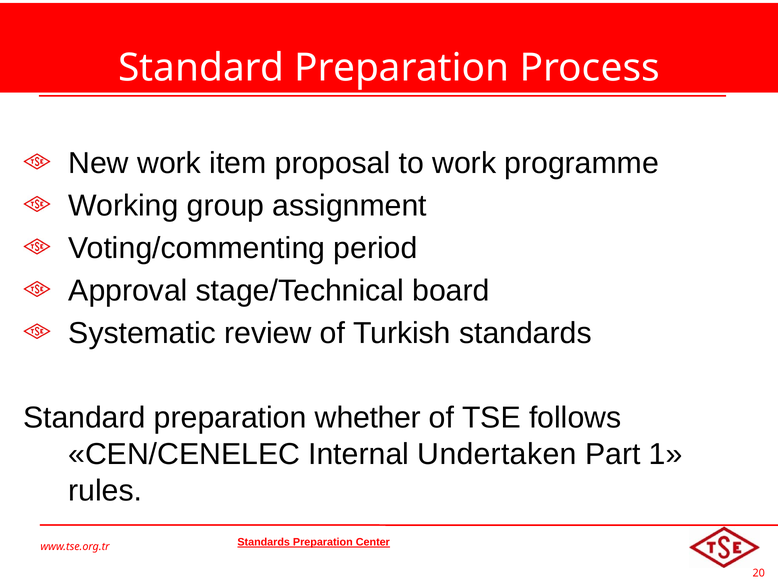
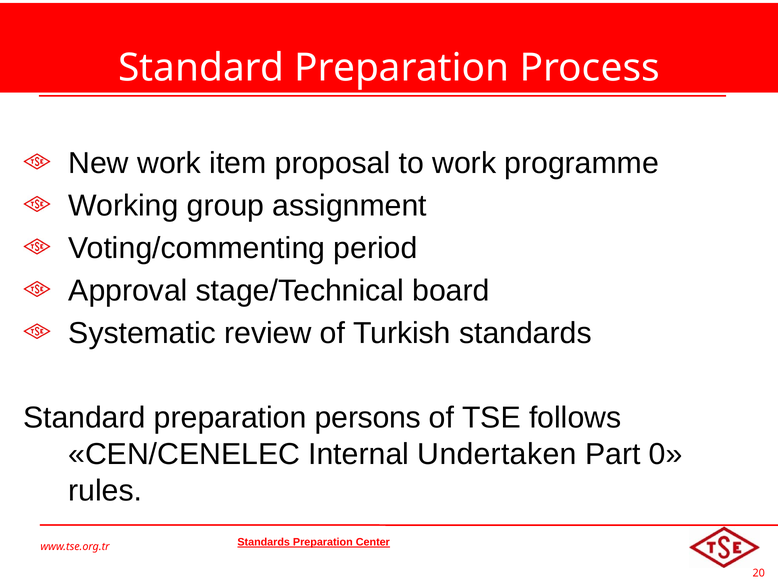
whether: whether -> persons
1: 1 -> 0
